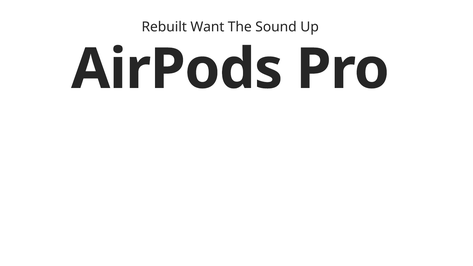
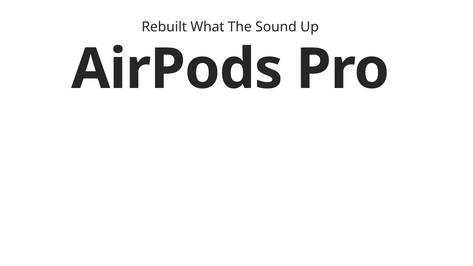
Want: Want -> What
